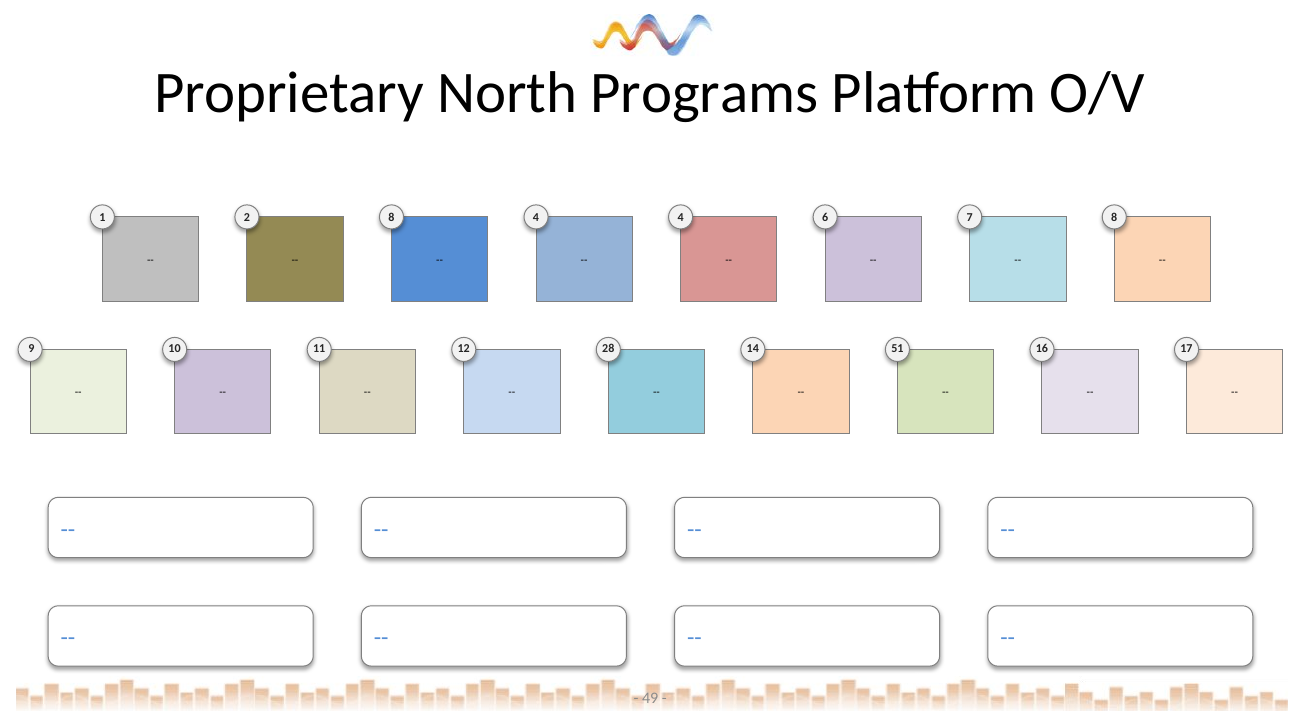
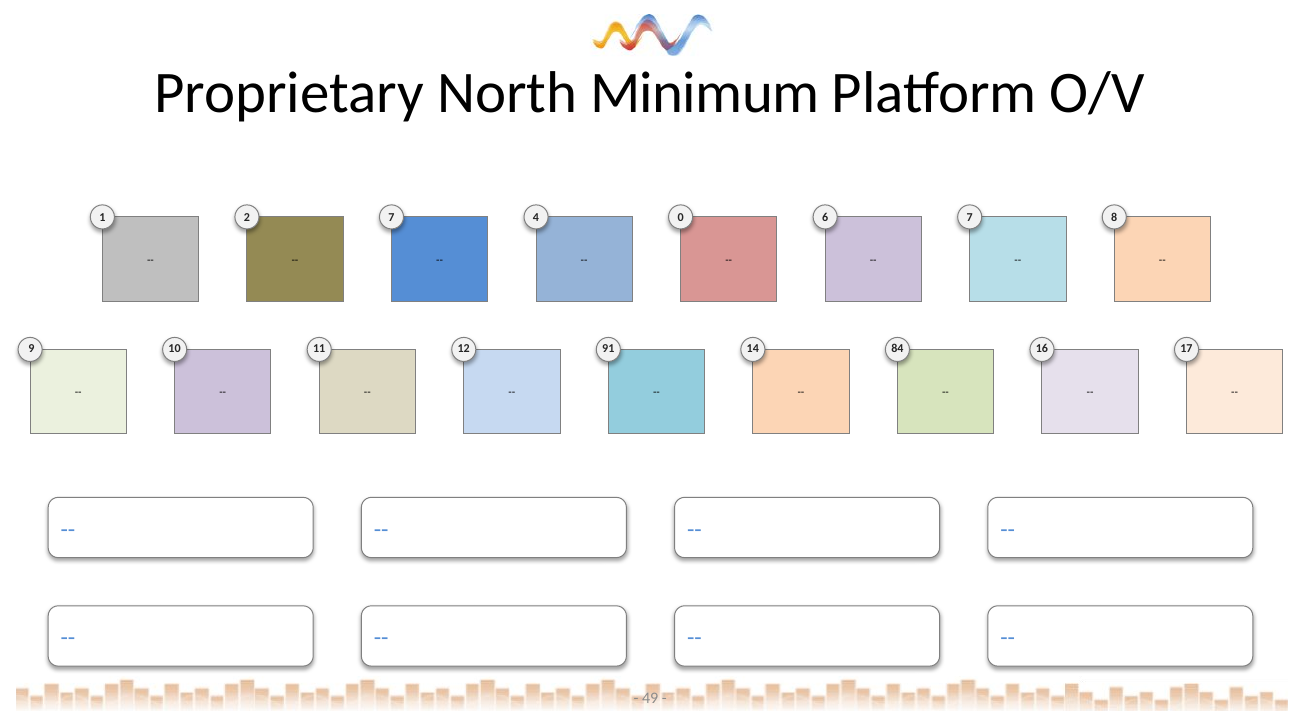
Programs: Programs -> Minimum
2 8: 8 -> 7
4 4: 4 -> 0
28: 28 -> 91
51: 51 -> 84
